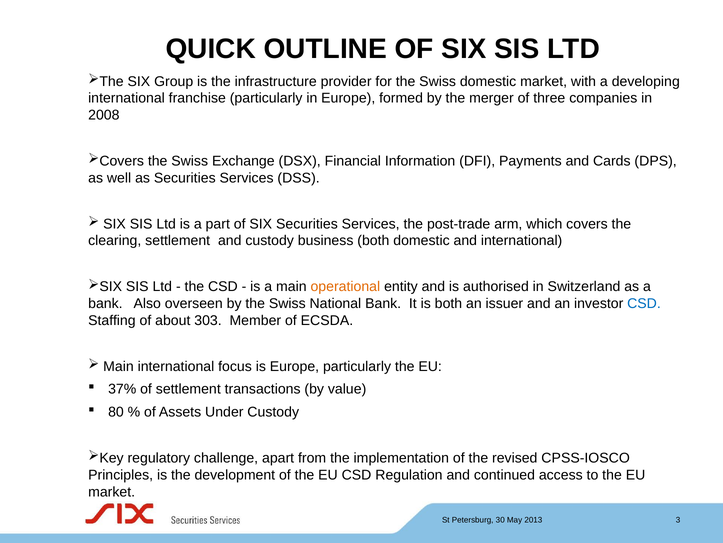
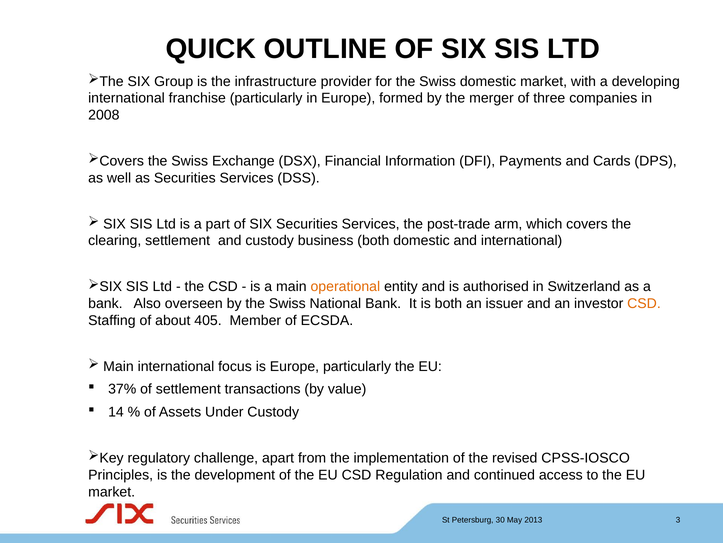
CSD at (644, 303) colour: blue -> orange
303: 303 -> 405
80: 80 -> 14
